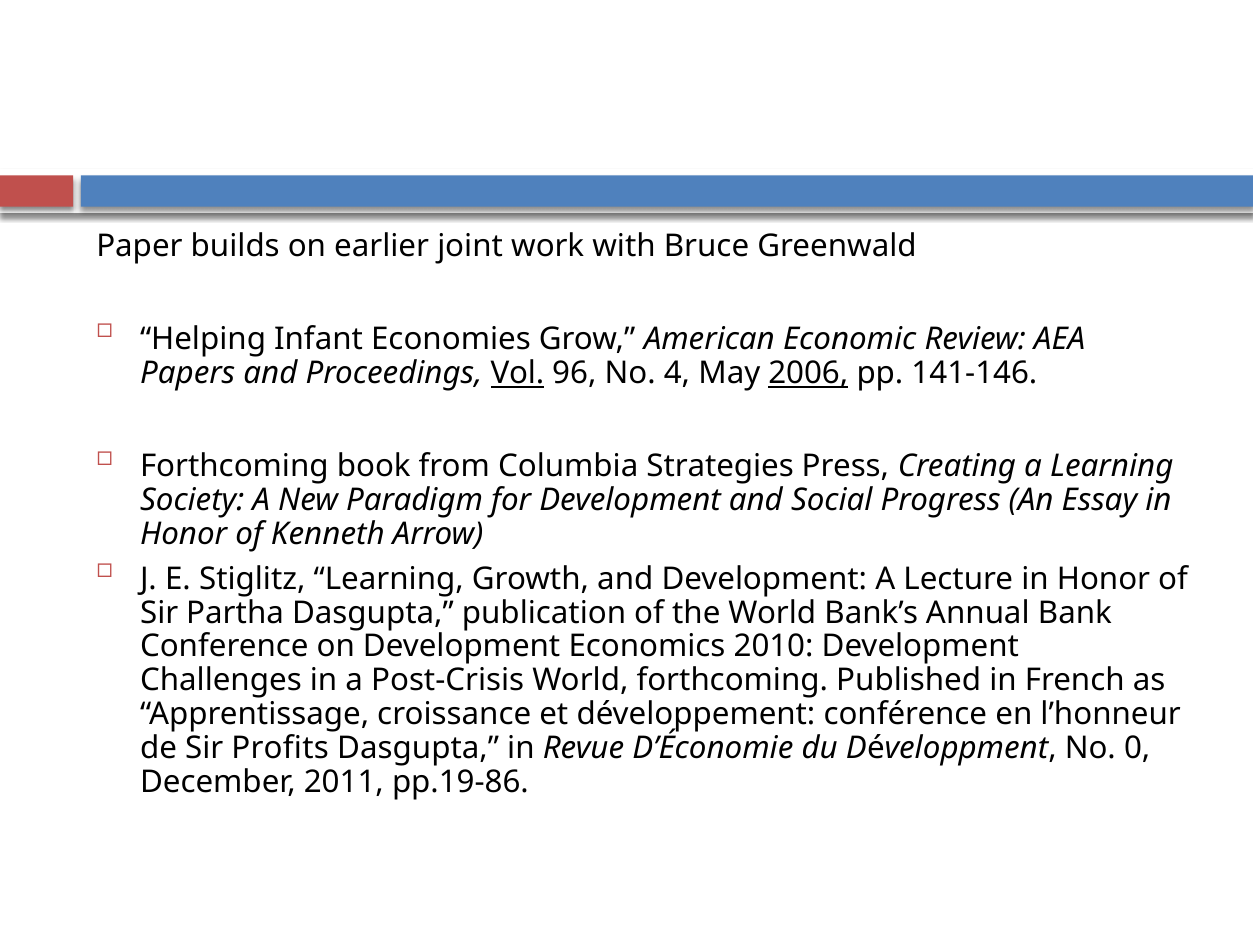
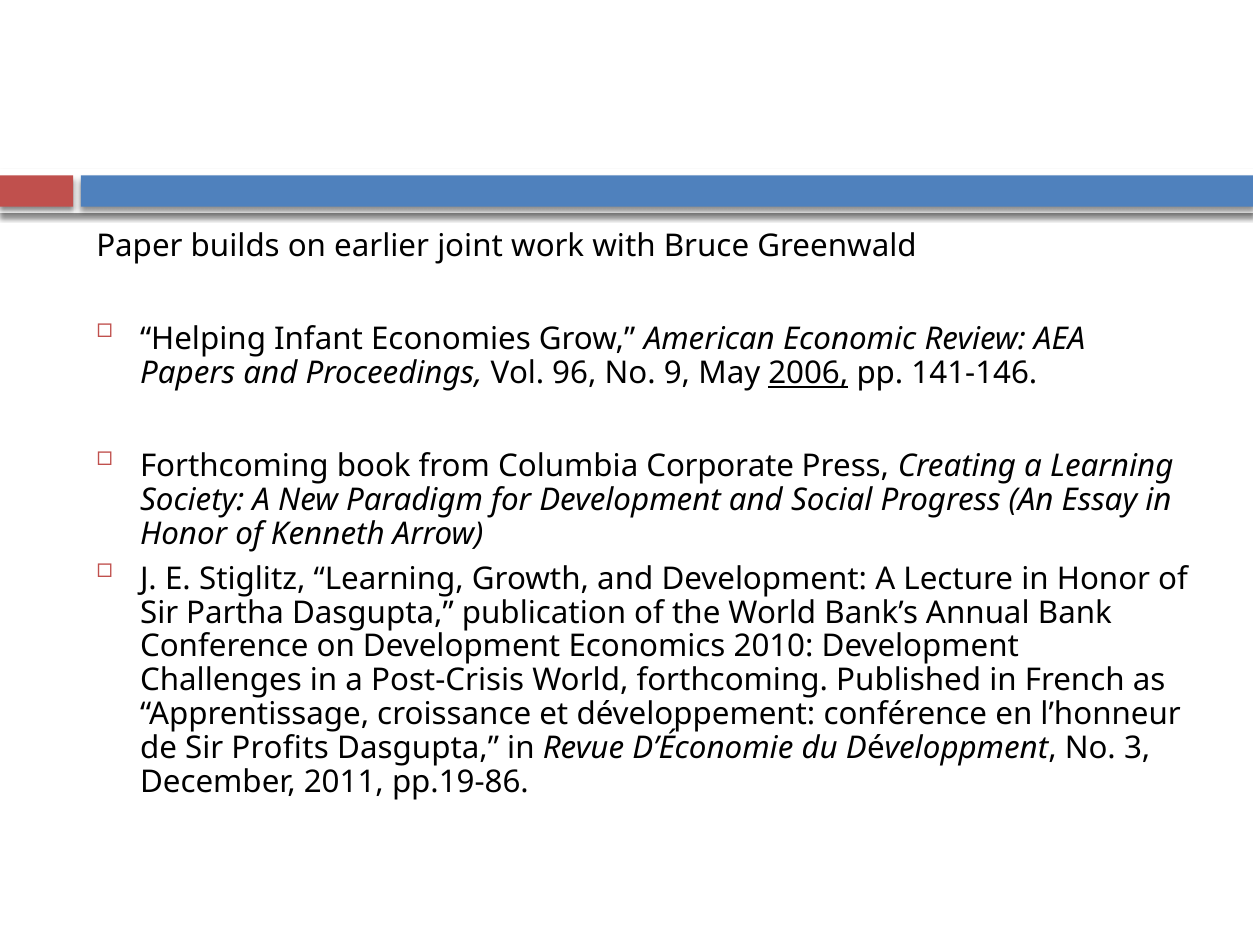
Vol underline: present -> none
4: 4 -> 9
Strategies: Strategies -> Corporate
0: 0 -> 3
